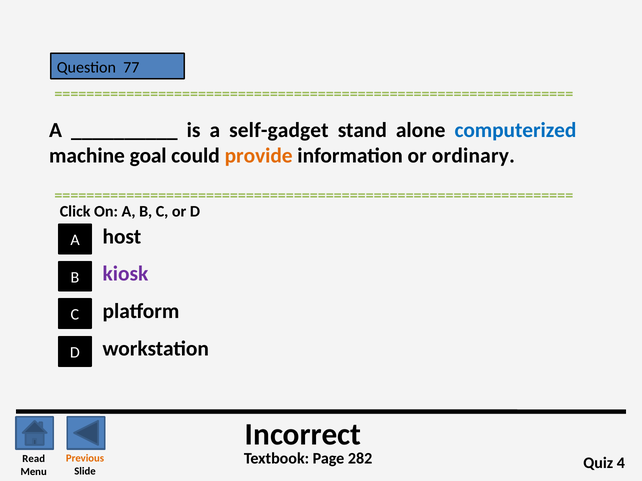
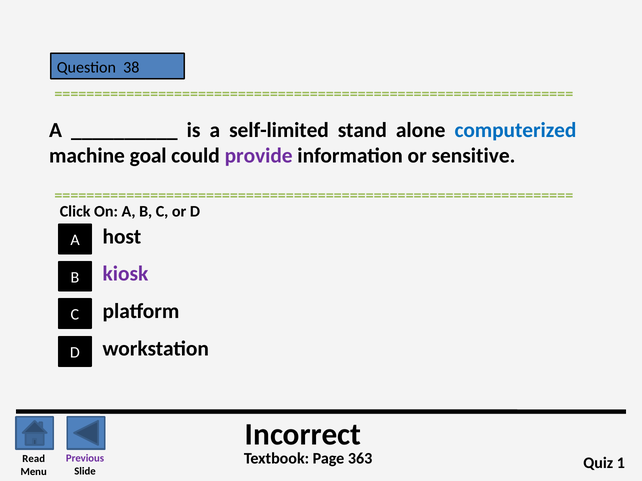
77: 77 -> 38
self-gadget: self-gadget -> self-limited
provide colour: orange -> purple
ordinary: ordinary -> sensitive
282: 282 -> 363
Previous colour: orange -> purple
4: 4 -> 1
